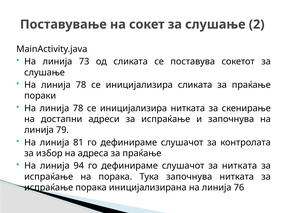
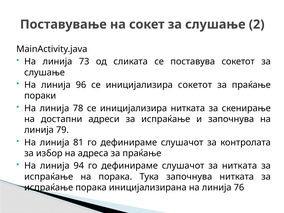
78 at (81, 85): 78 -> 96
иницијализира сликата: сликата -> сокетот
